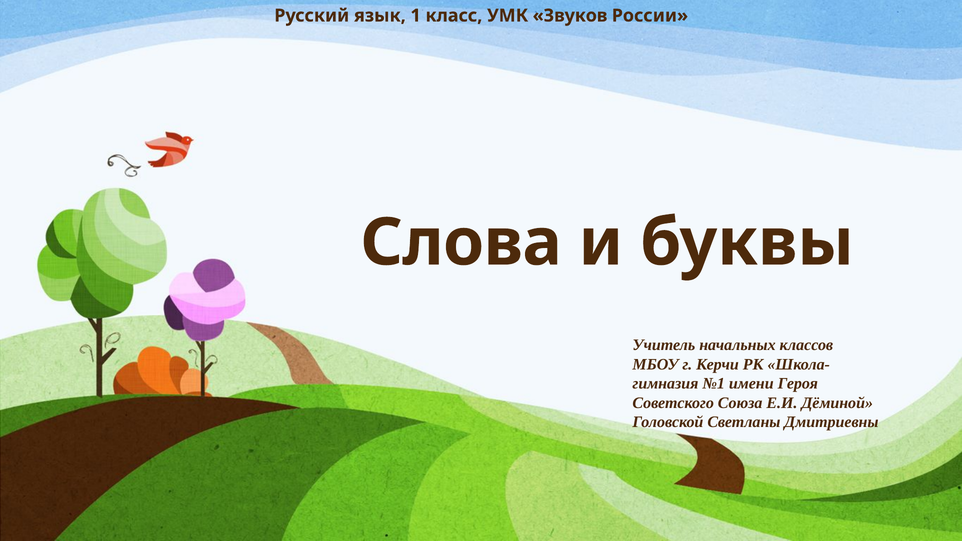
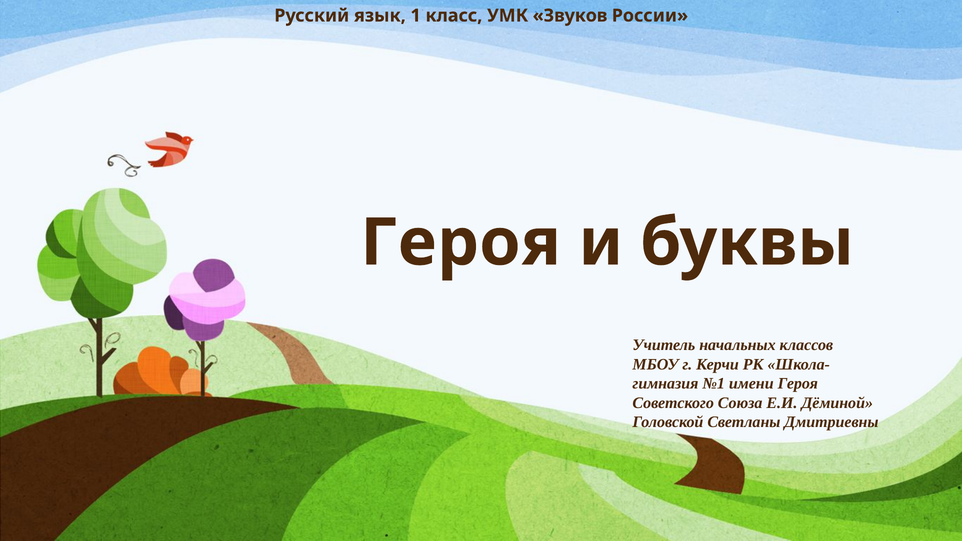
Слова at (461, 243): Слова -> Героя
